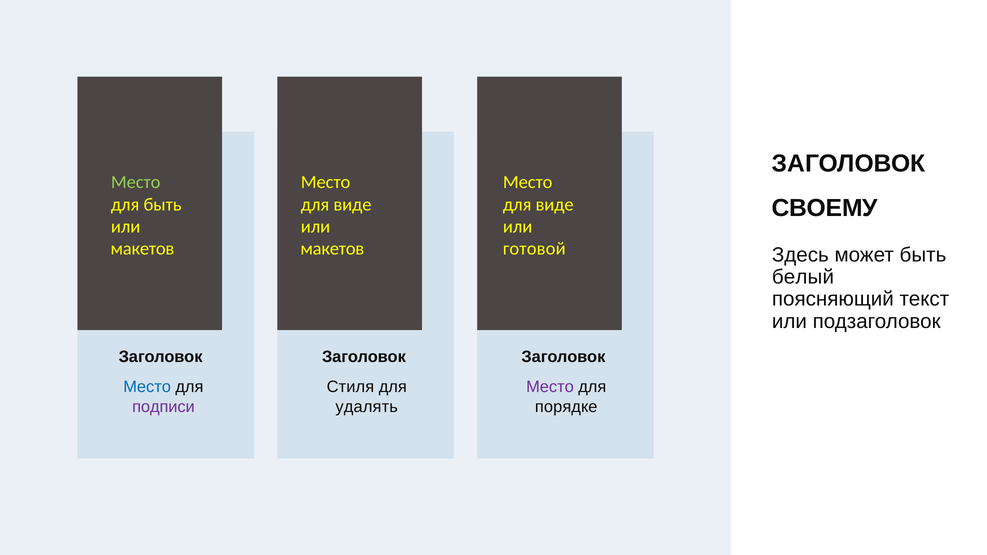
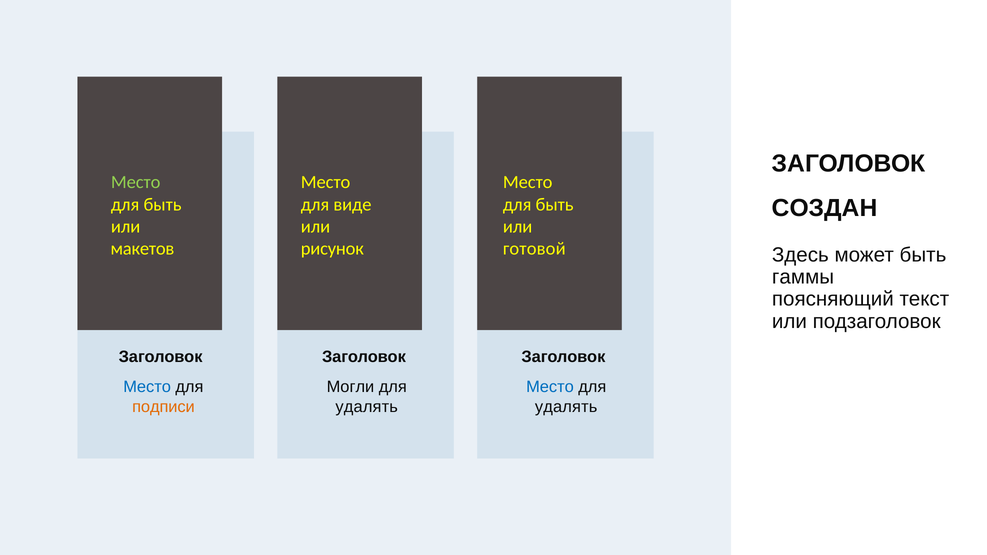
СВОЕМУ: СВОЕМУ -> СОЗДАН
виде at (555, 204): виде -> быть
макетов at (332, 249): макетов -> рисунок
белый: белый -> гаммы
Стиля: Стиля -> Могли
Место at (550, 387) colour: purple -> blue
подписи colour: purple -> orange
порядке at (566, 407): порядке -> удалять
